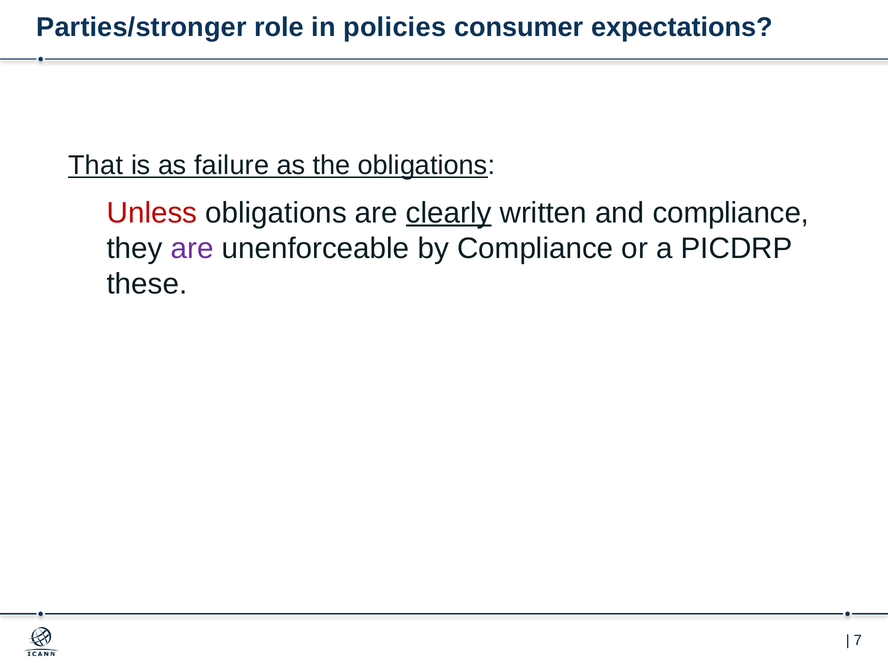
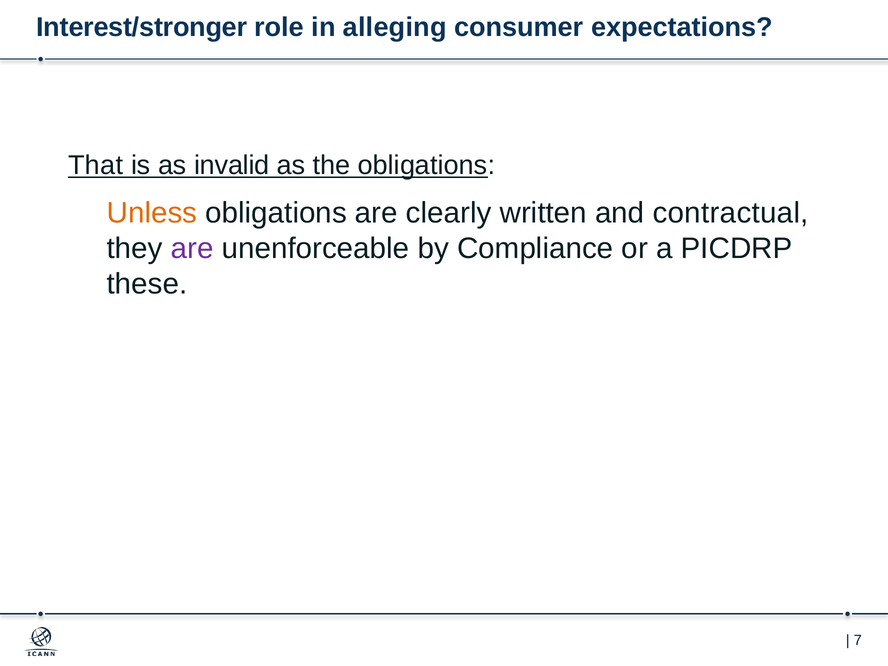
Parties/stronger: Parties/stronger -> Interest/stronger
policies: policies -> alleging
failure: failure -> invalid
Unless colour: red -> orange
clearly underline: present -> none
and compliance: compliance -> contractual
